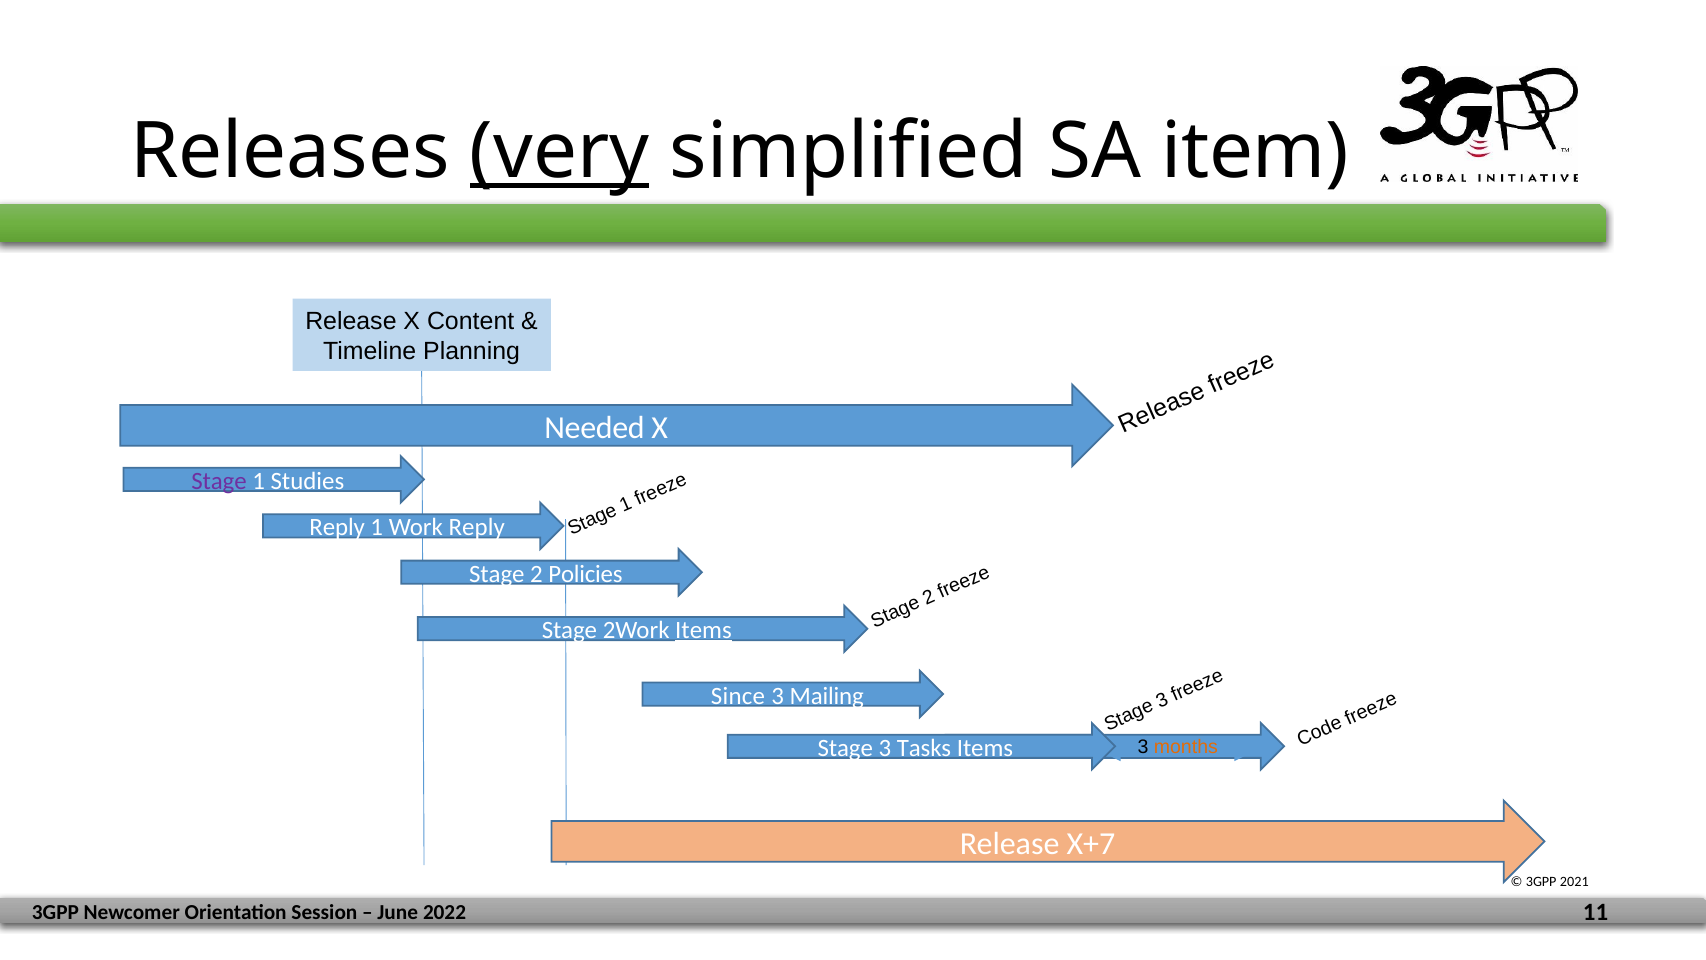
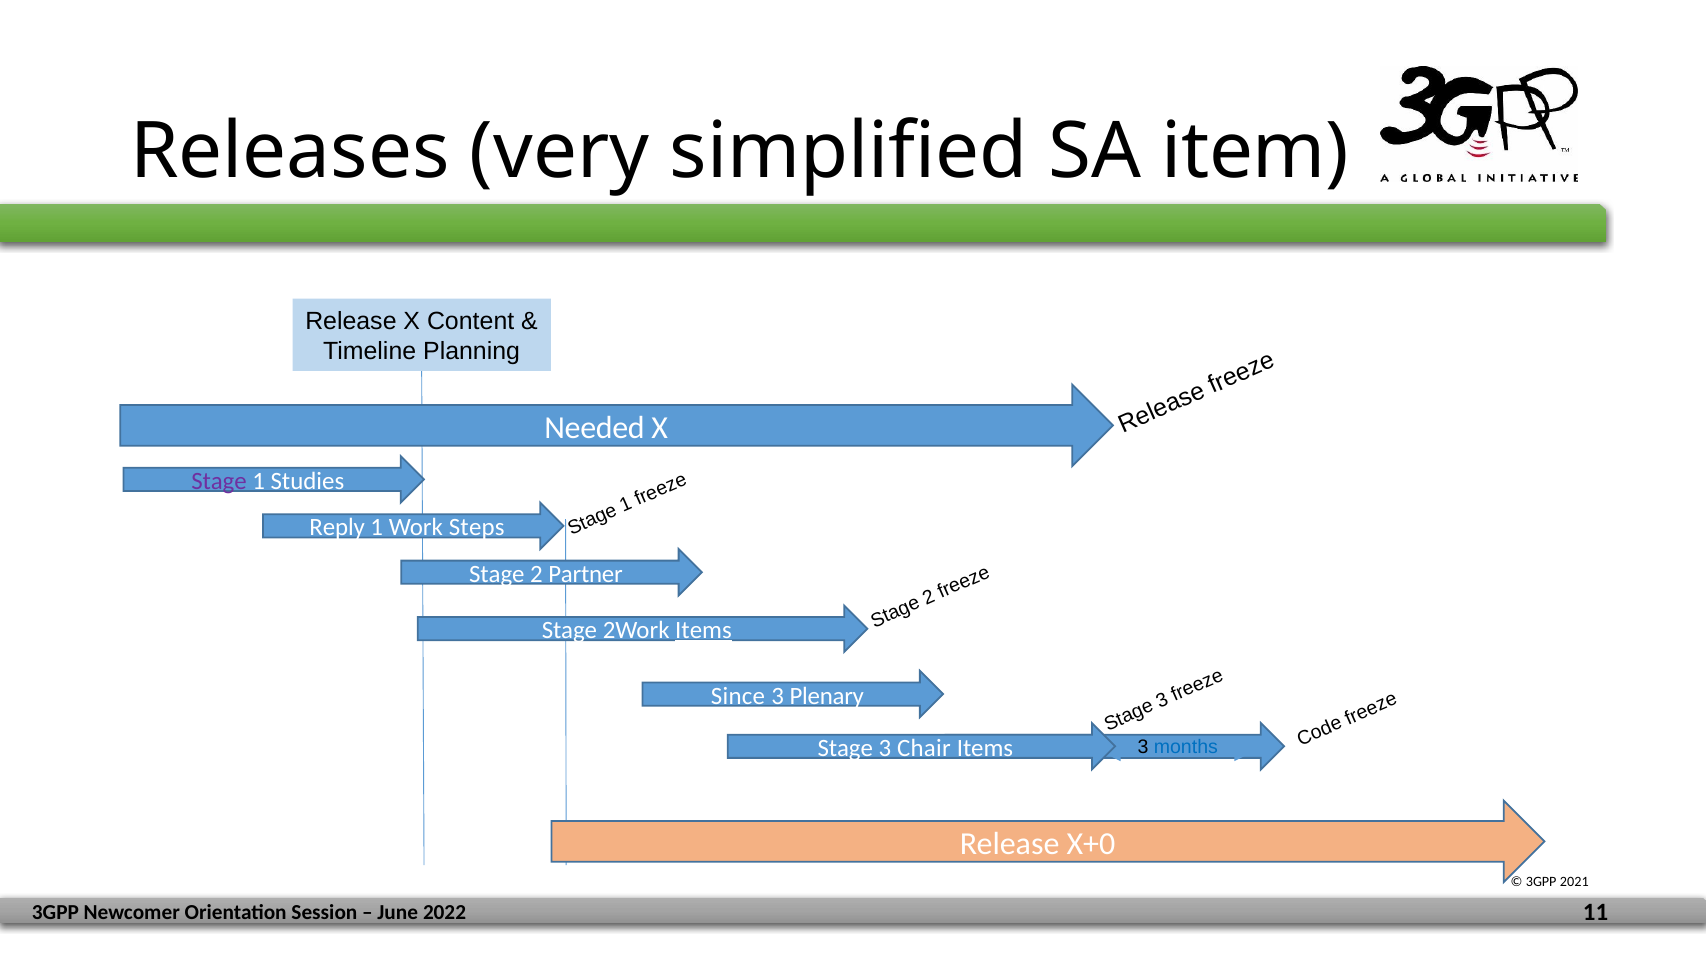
very underline: present -> none
Work Reply: Reply -> Steps
Policies: Policies -> Partner
Mailing: Mailing -> Plenary
Tasks: Tasks -> Chair
months colour: orange -> blue
X+7: X+7 -> X+0
